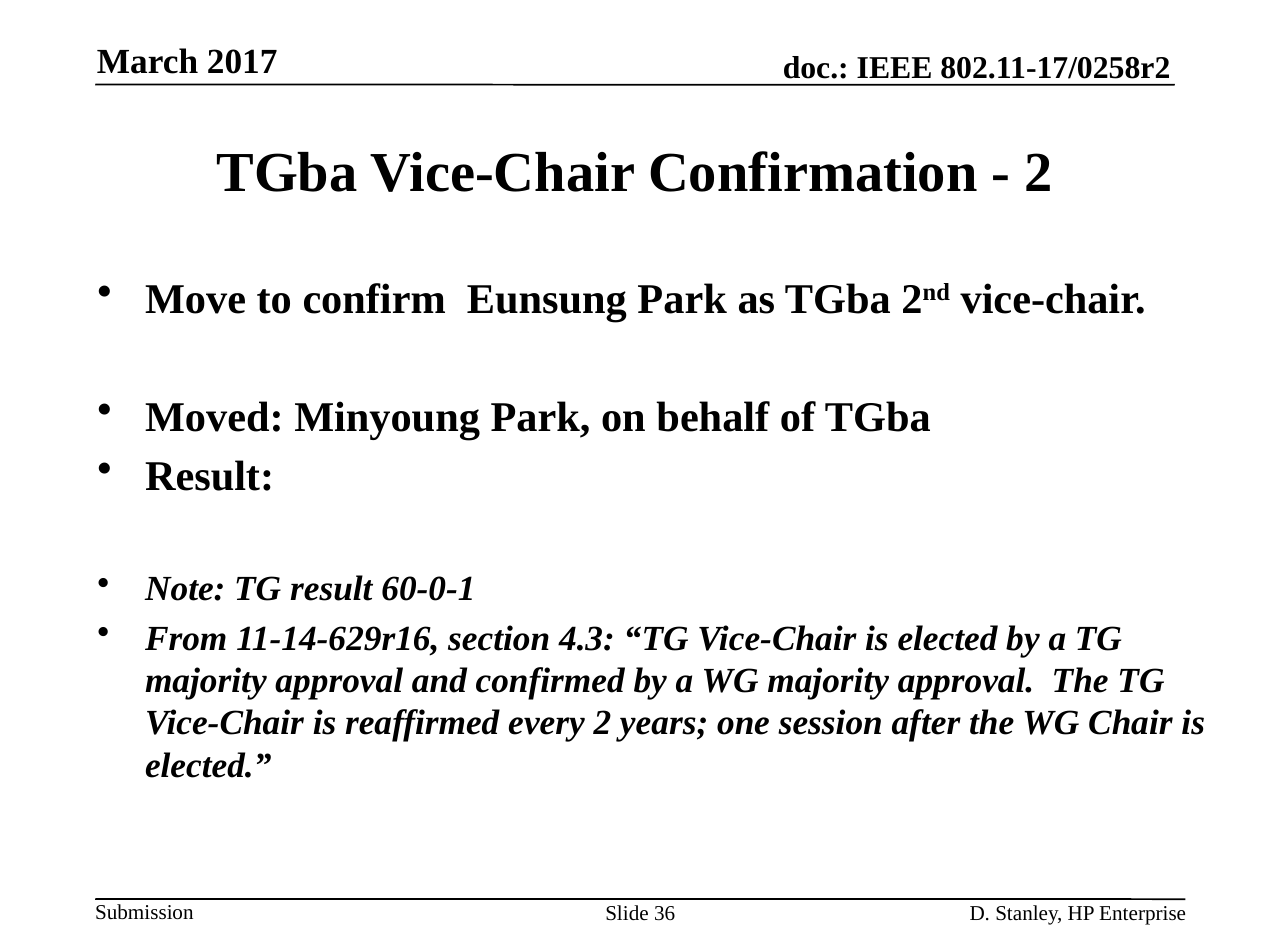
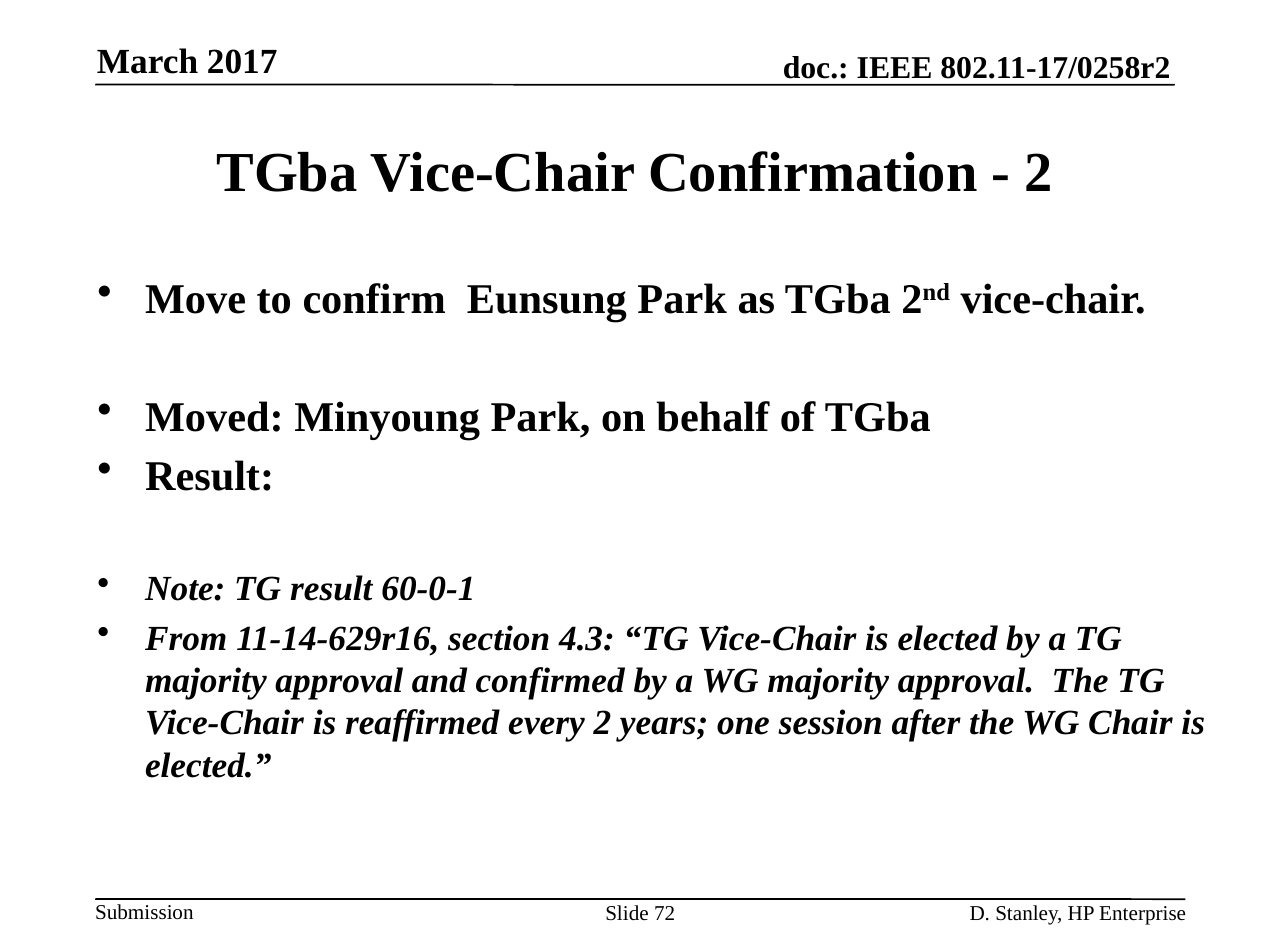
36: 36 -> 72
